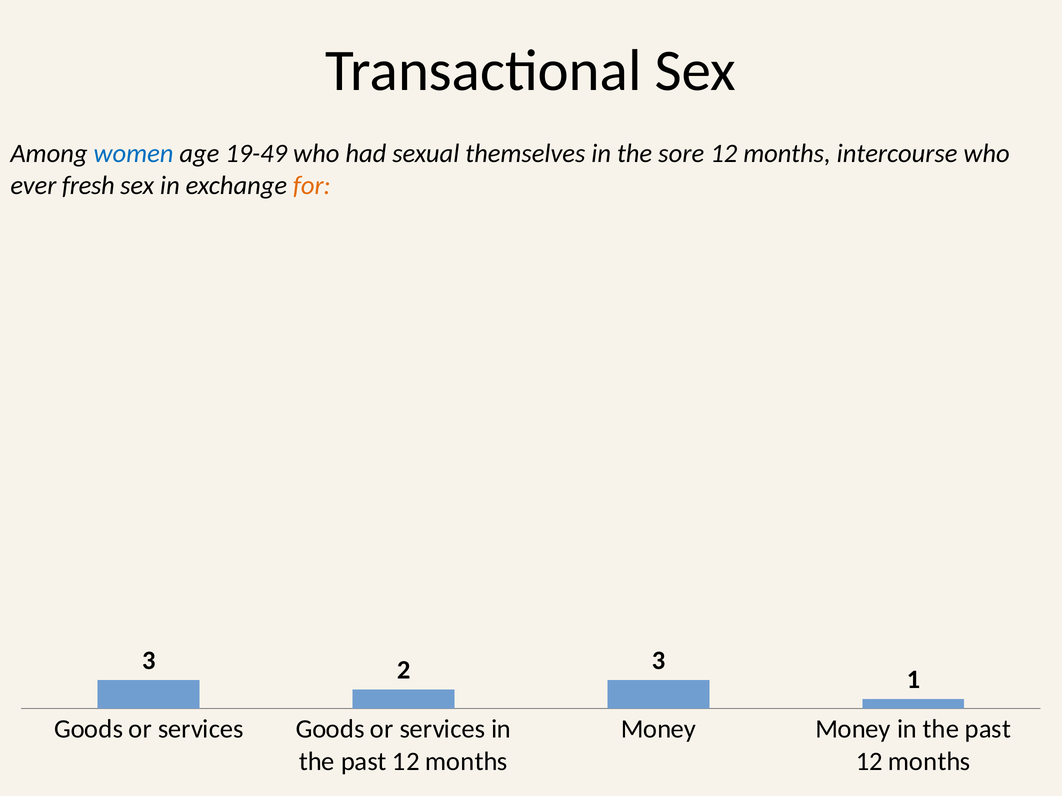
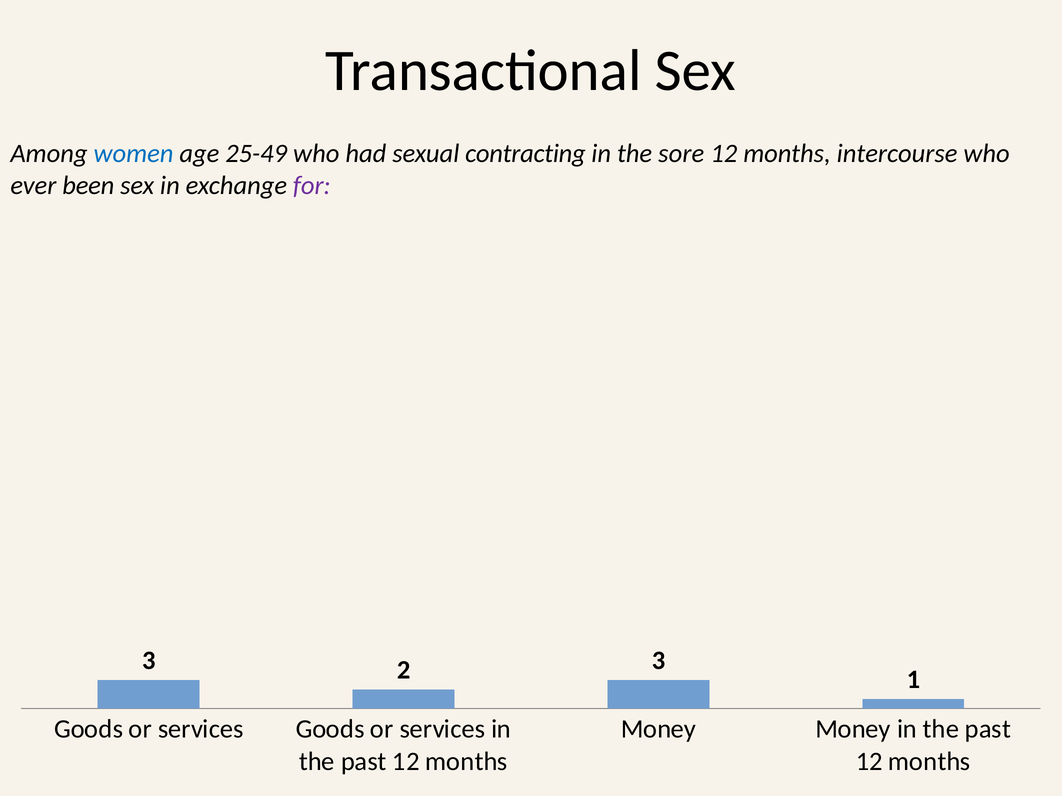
19-49: 19-49 -> 25-49
themselves: themselves -> contracting
fresh: fresh -> been
for colour: orange -> purple
